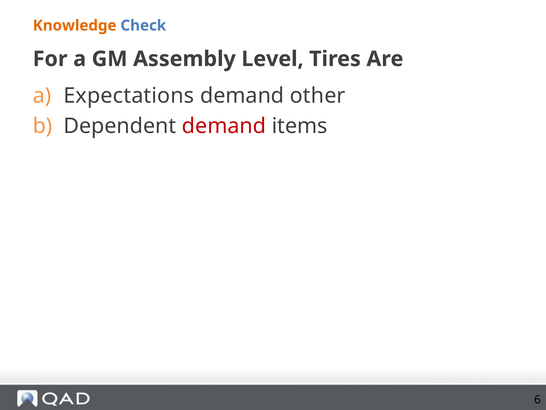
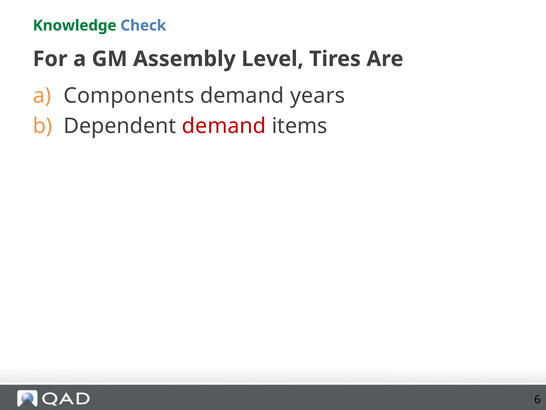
Knowledge colour: orange -> green
Expectations: Expectations -> Components
other: other -> years
